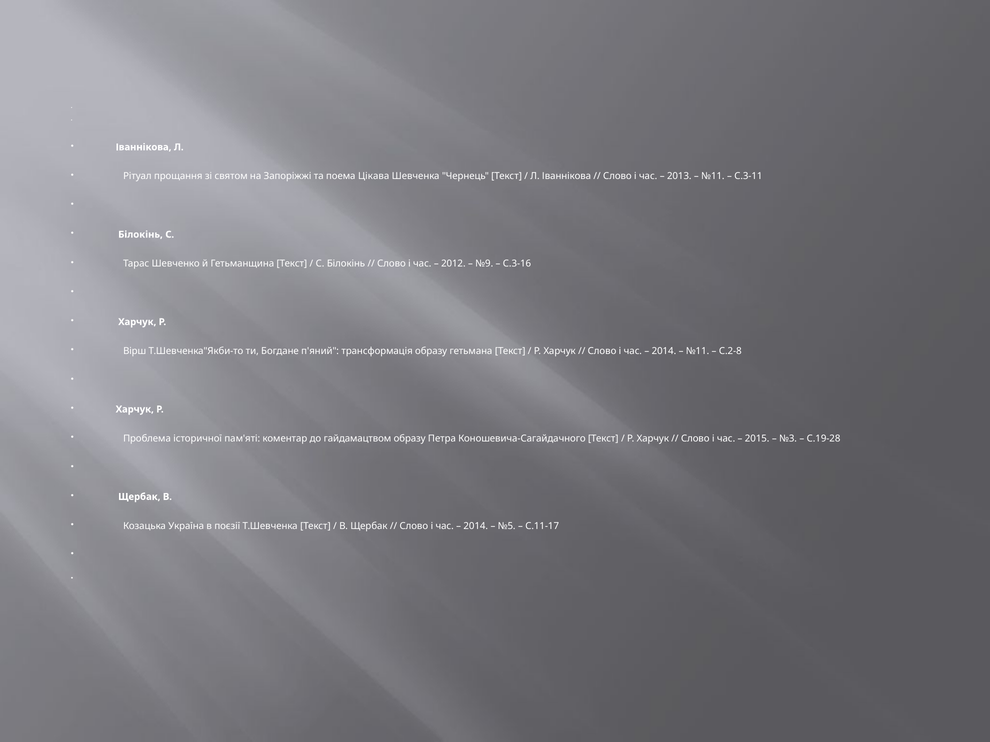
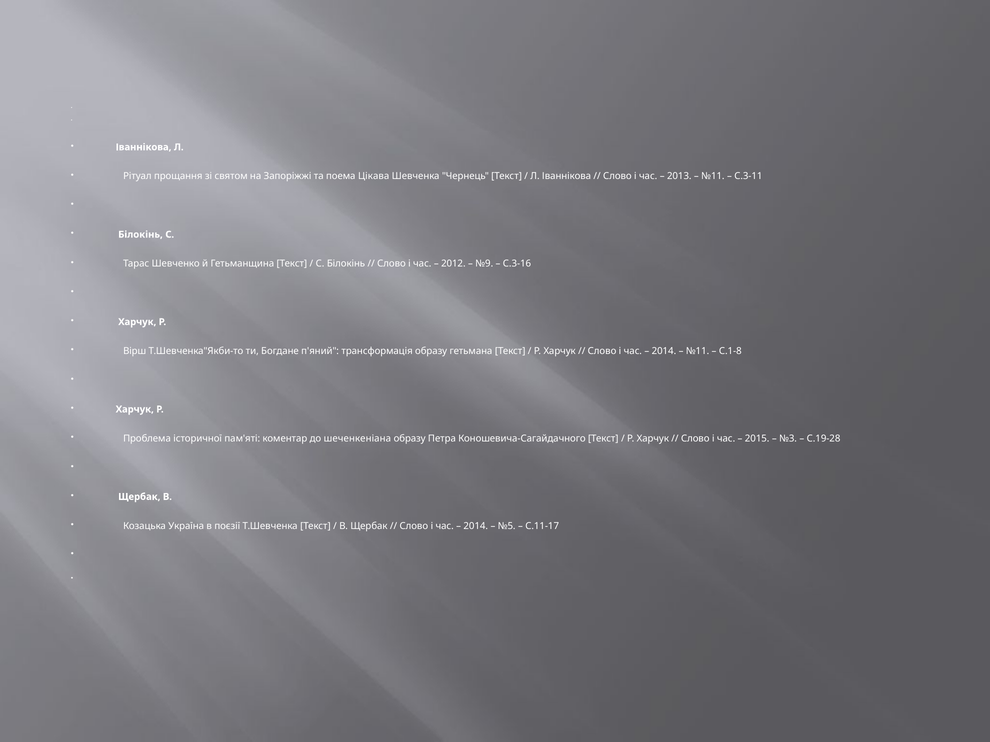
С.2-8: С.2-8 -> С.1-8
гайдамацтвом: гайдамацтвом -> шеченкеніана
